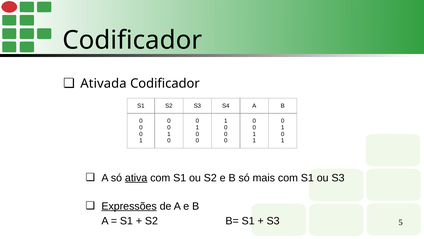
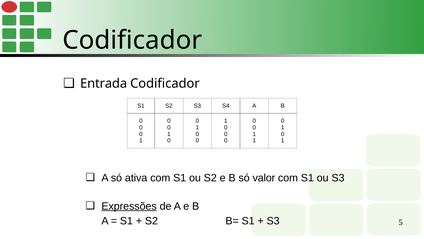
Ativada: Ativada -> Entrada
ativa underline: present -> none
mais: mais -> valor
